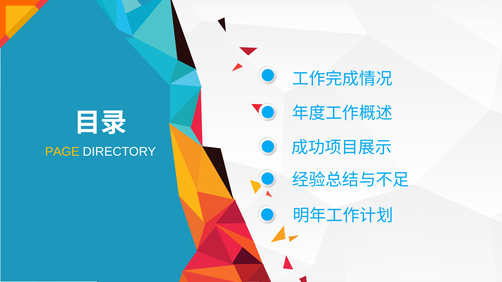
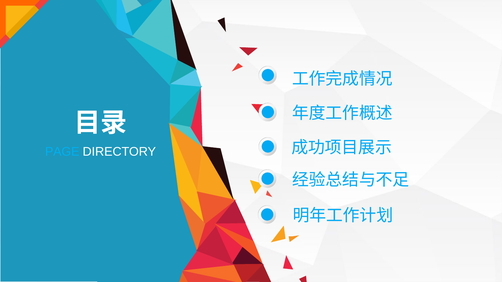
PAGE colour: yellow -> light blue
